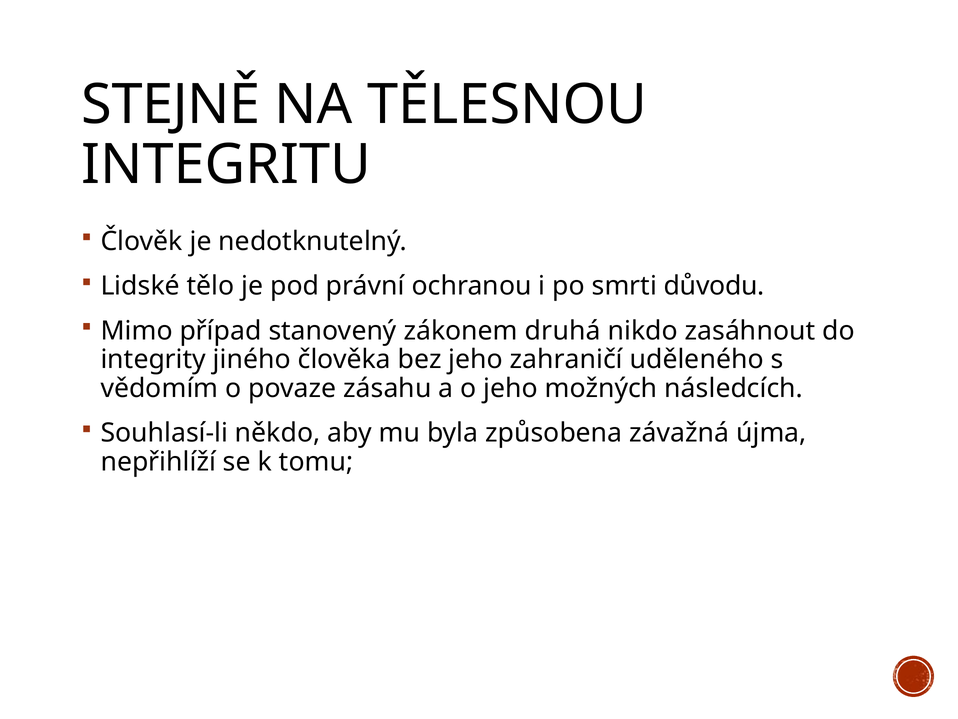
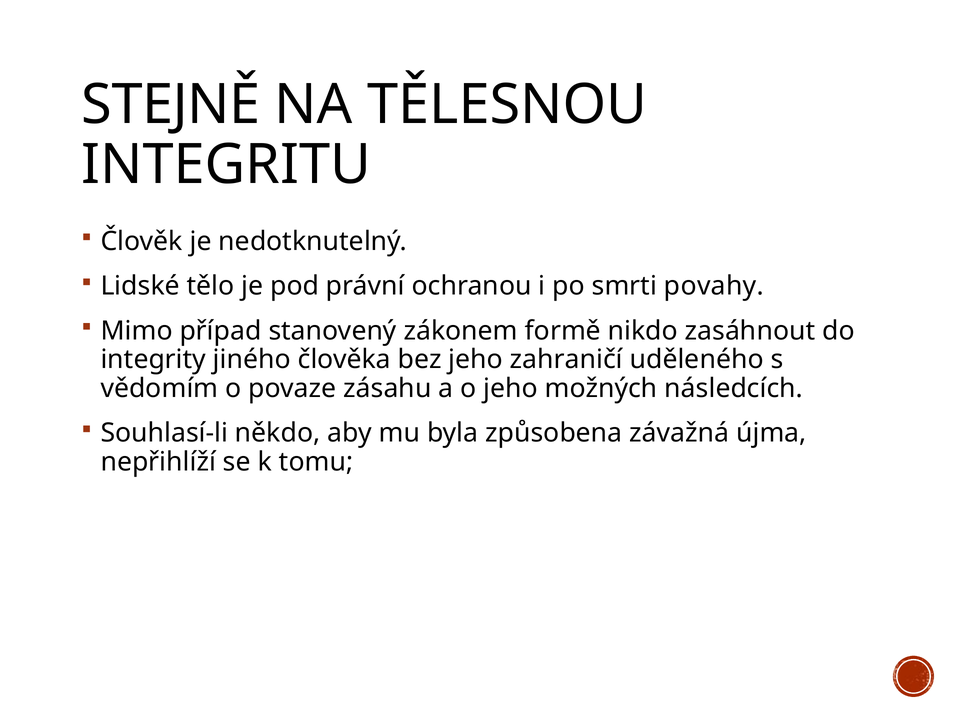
důvodu: důvodu -> povahy
druhá: druhá -> formě
